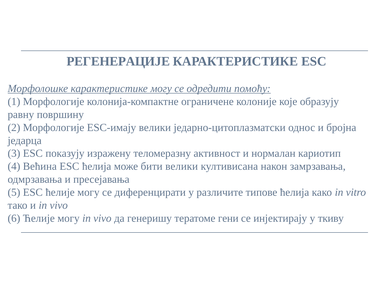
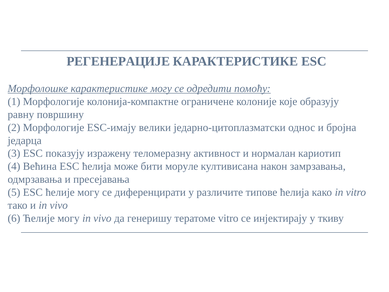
бити велики: велики -> моруле
тератоме гени: гени -> vitro
